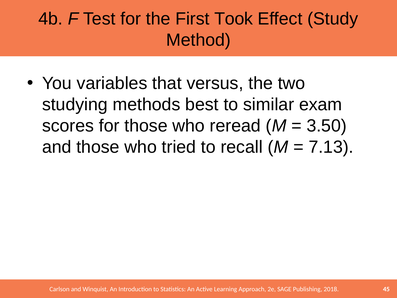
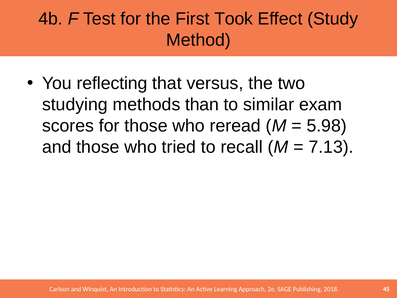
variables: variables -> reflecting
best: best -> than
3.50: 3.50 -> 5.98
